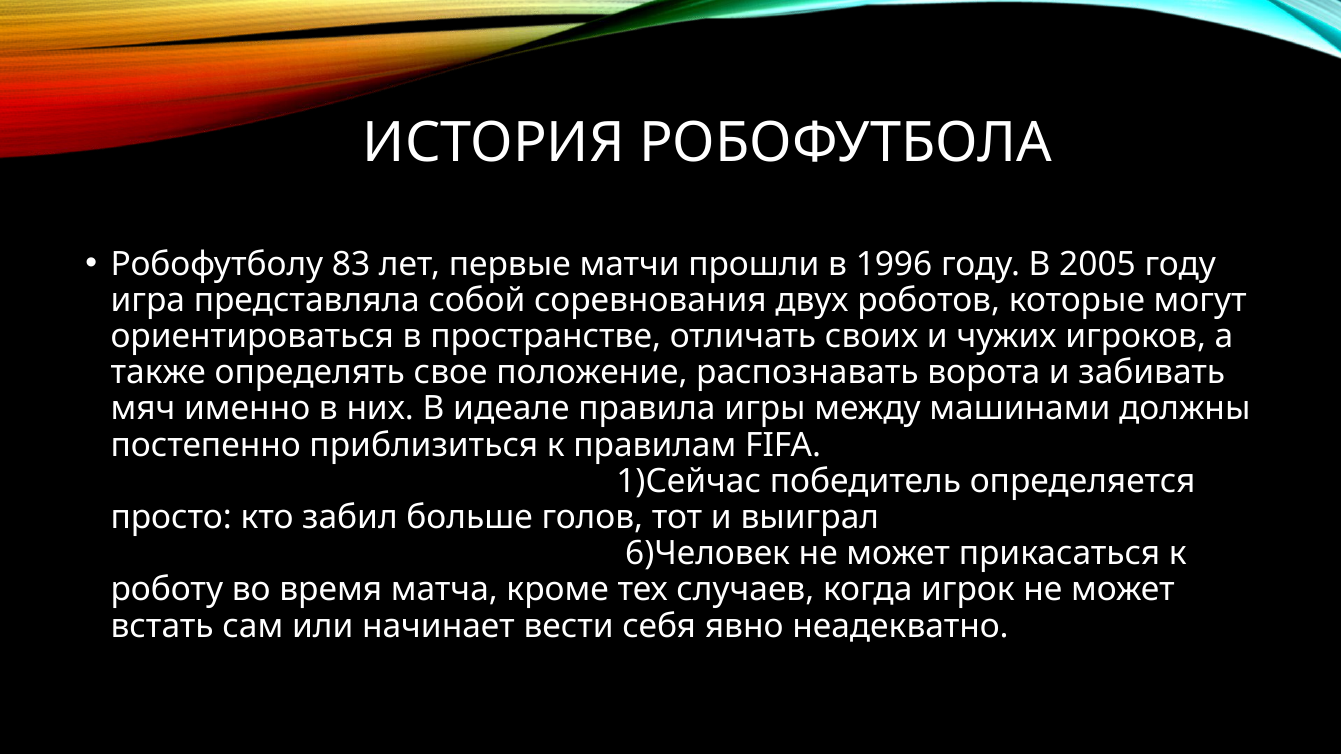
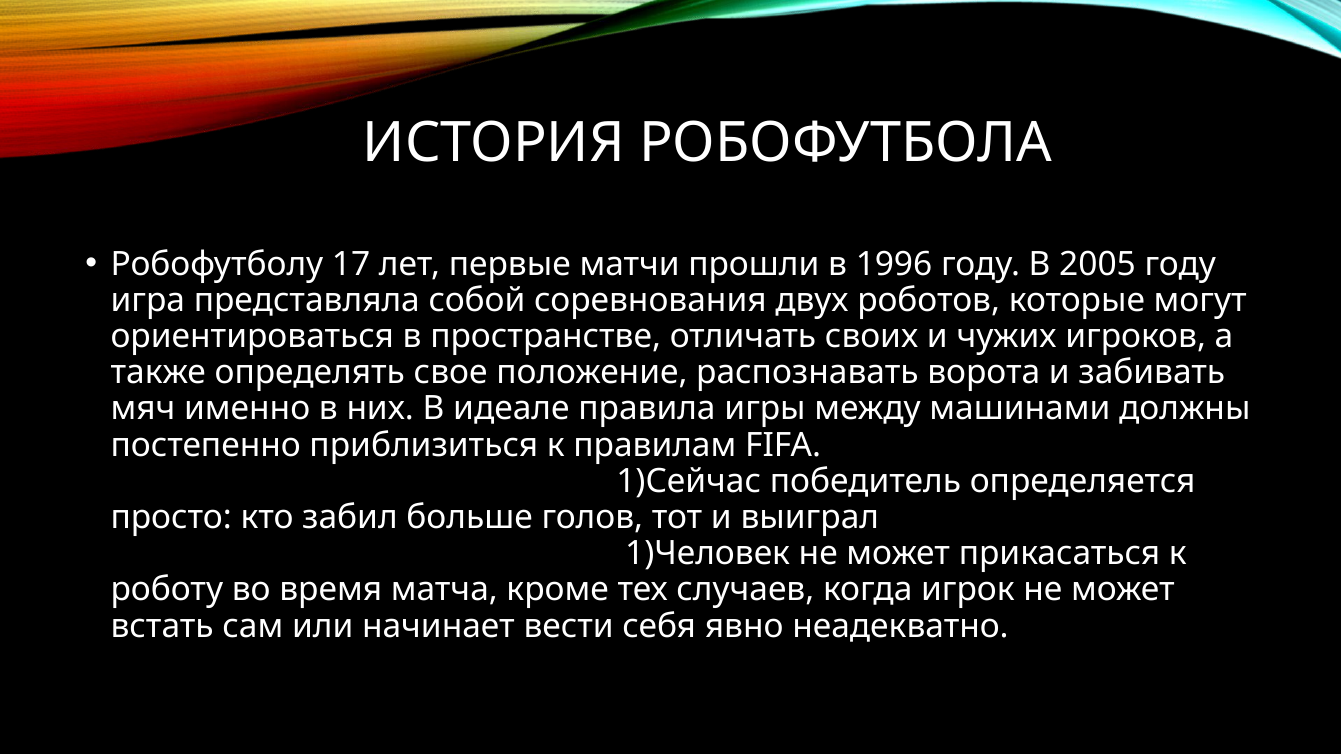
83: 83 -> 17
6)Человек: 6)Человек -> 1)Человек
